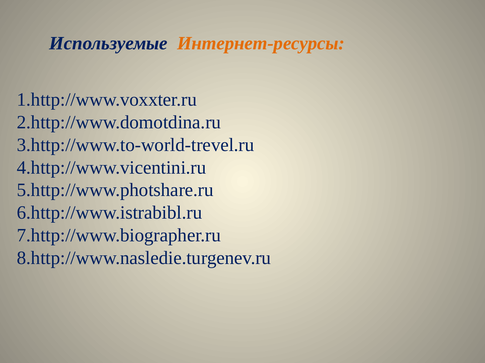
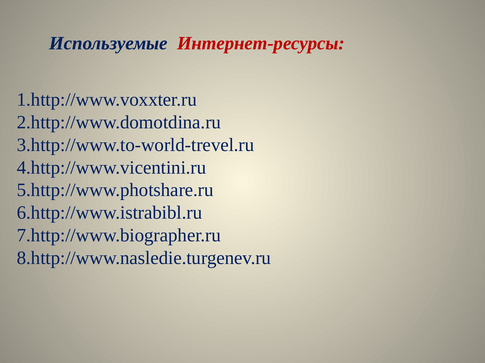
Интернет-ресурсы colour: orange -> red
